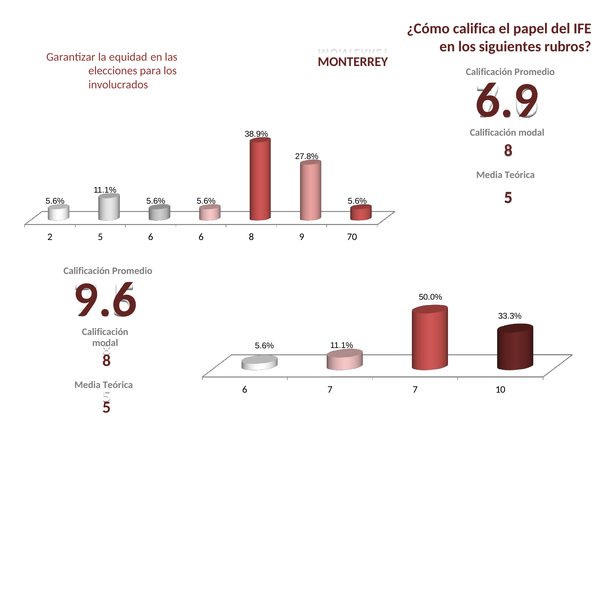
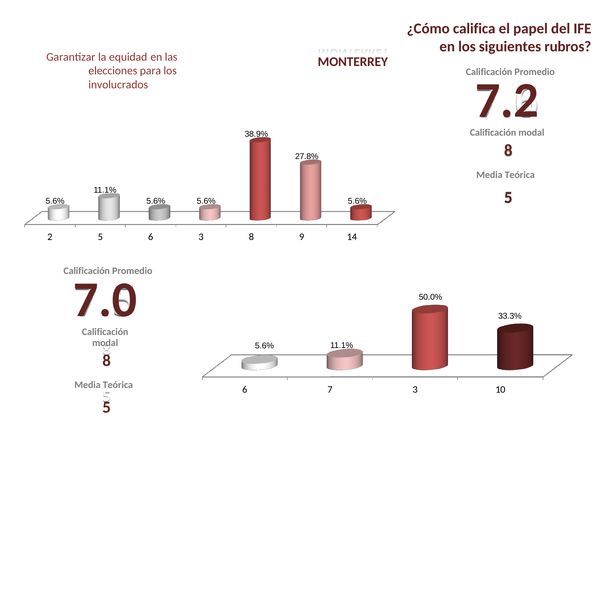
6.9: 6.9 -> 7.2
6 6: 6 -> 3
70: 70 -> 14
9.6: 9.6 -> 7.0
7 7: 7 -> 3
